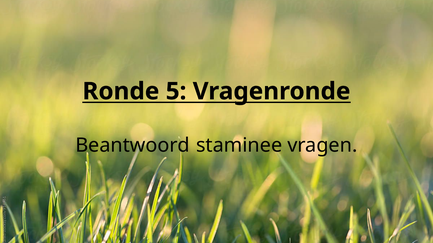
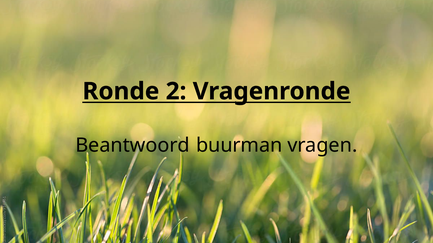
5: 5 -> 2
staminee: staminee -> buurman
